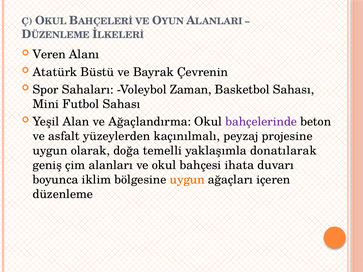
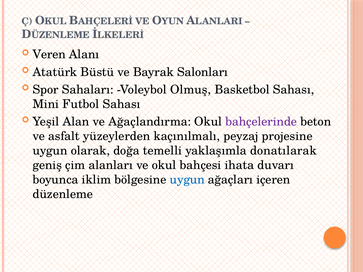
Çevrenin: Çevrenin -> Salonları
Zaman: Zaman -> Olmuş
uygun at (187, 180) colour: orange -> blue
